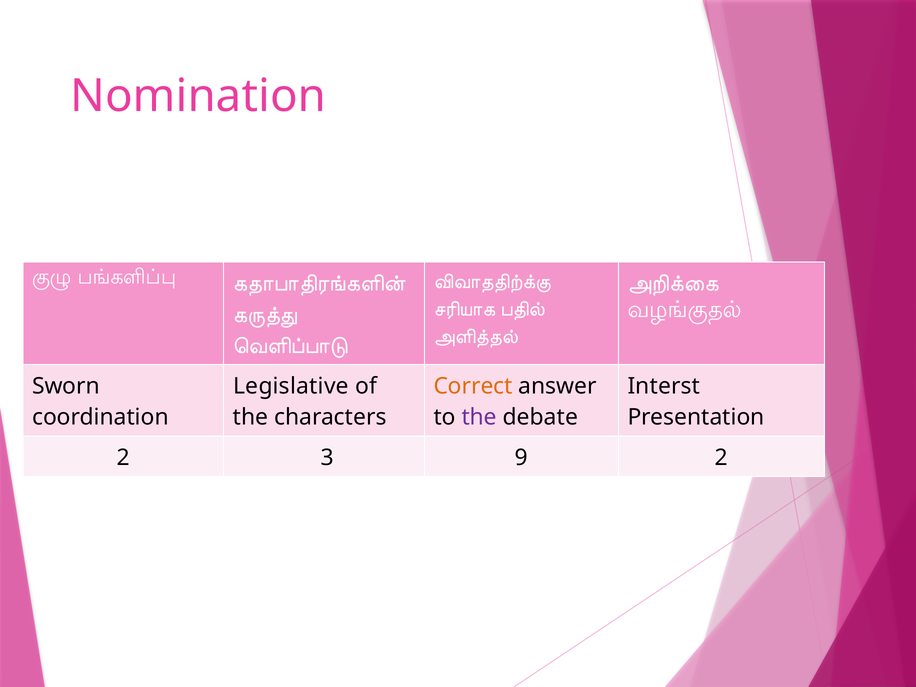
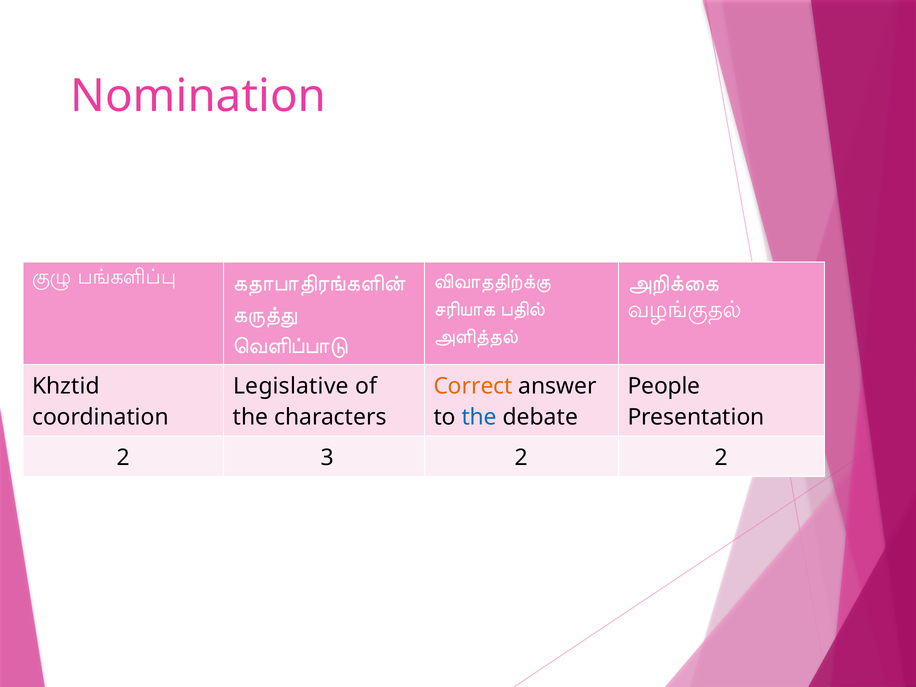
Sworn: Sworn -> Khztid
Interst: Interst -> People
the at (479, 417) colour: purple -> blue
3 9: 9 -> 2
